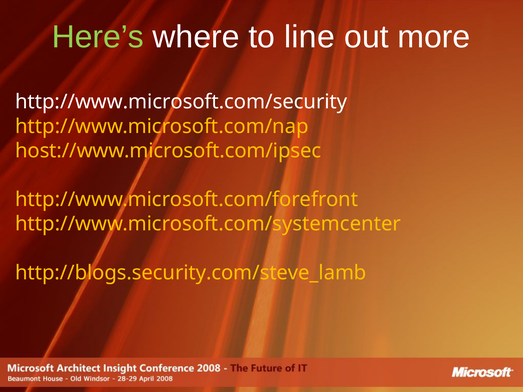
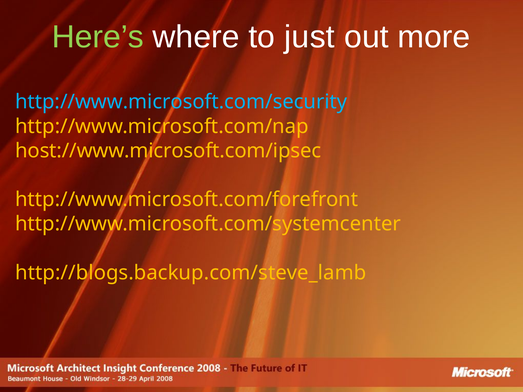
line: line -> just
http://www.microsoft.com/security colour: white -> light blue
http://blogs.security.com/steve_lamb: http://blogs.security.com/steve_lamb -> http://blogs.backup.com/steve_lamb
